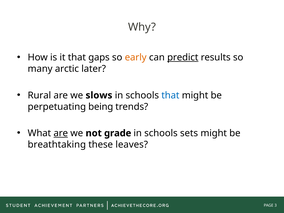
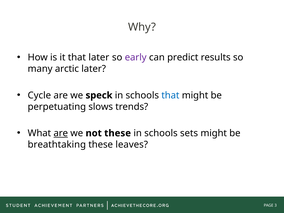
that gaps: gaps -> later
early colour: orange -> purple
predict underline: present -> none
Rural: Rural -> Cycle
slows: slows -> speck
being: being -> slows
not grade: grade -> these
